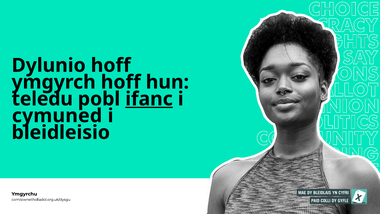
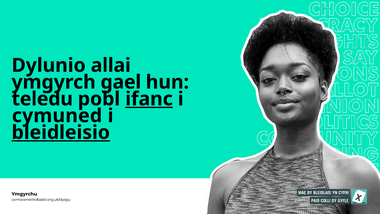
Dylunio hoff: hoff -> allai
ymgyrch hoff: hoff -> gael
bleidleisio underline: none -> present
